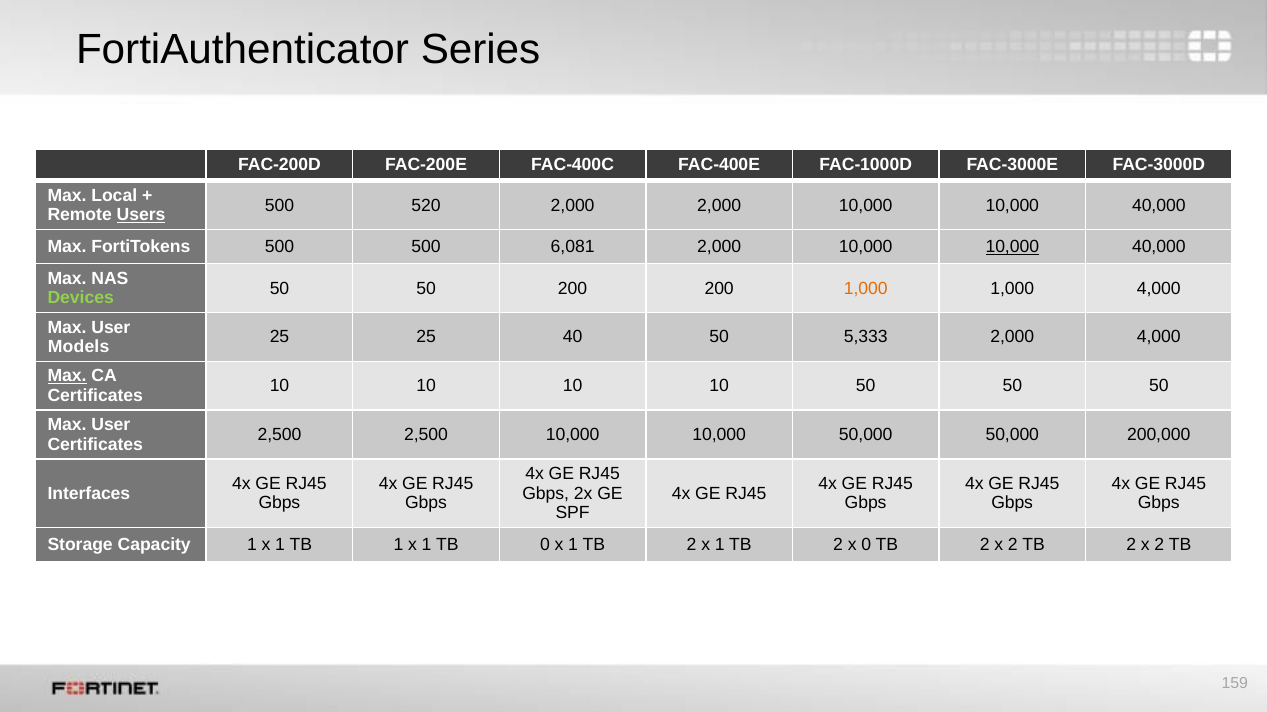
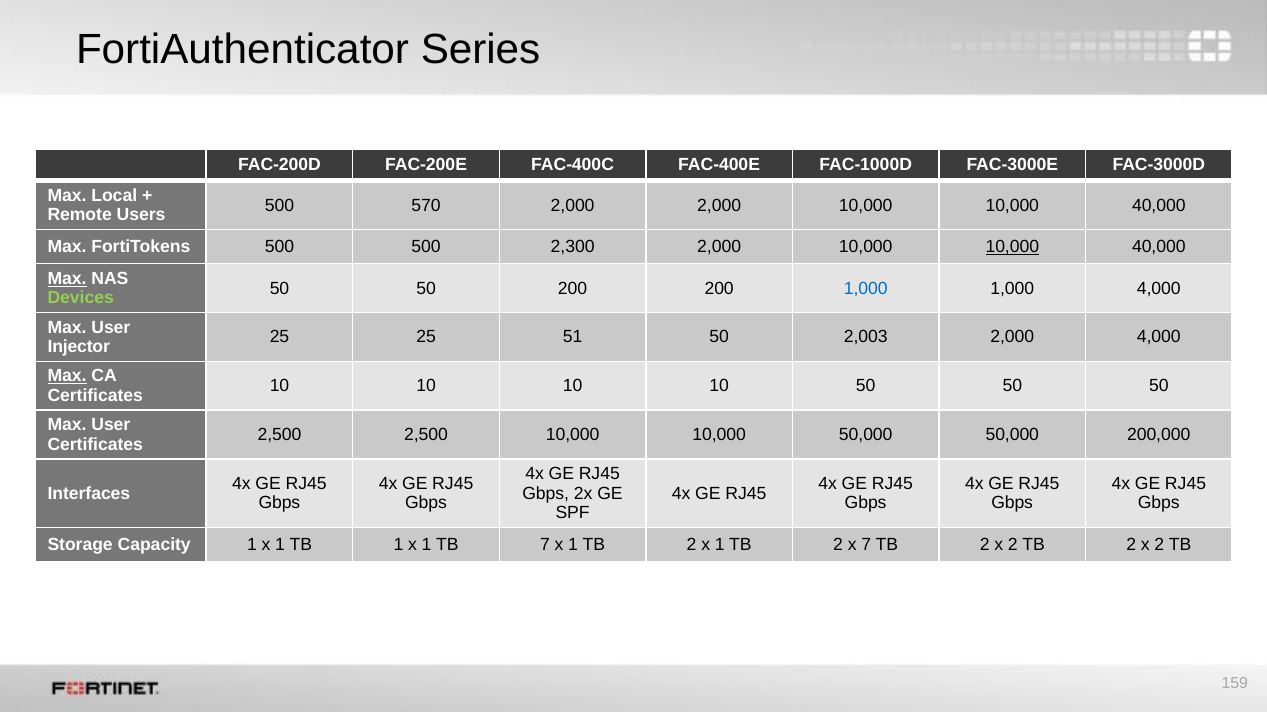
520: 520 -> 570
Users underline: present -> none
6,081: 6,081 -> 2,300
Max at (67, 279) underline: none -> present
1,000 at (866, 289) colour: orange -> blue
40: 40 -> 51
5,333: 5,333 -> 2,003
Models: Models -> Injector
TB 0: 0 -> 7
x 0: 0 -> 7
